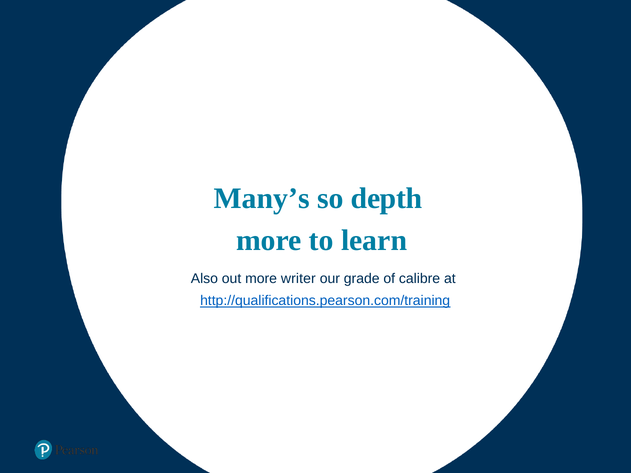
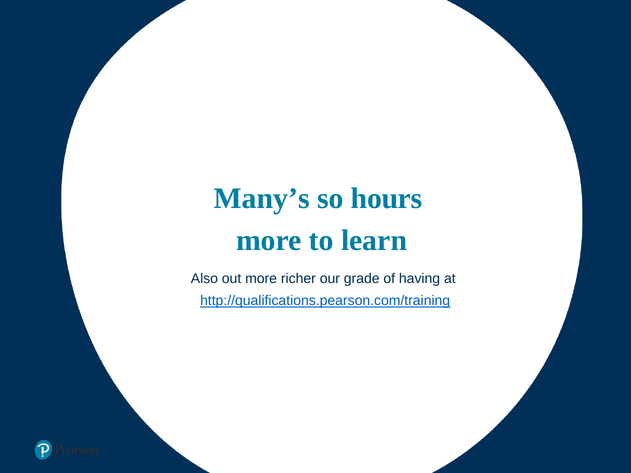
depth: depth -> hours
writer: writer -> richer
calibre: calibre -> having
